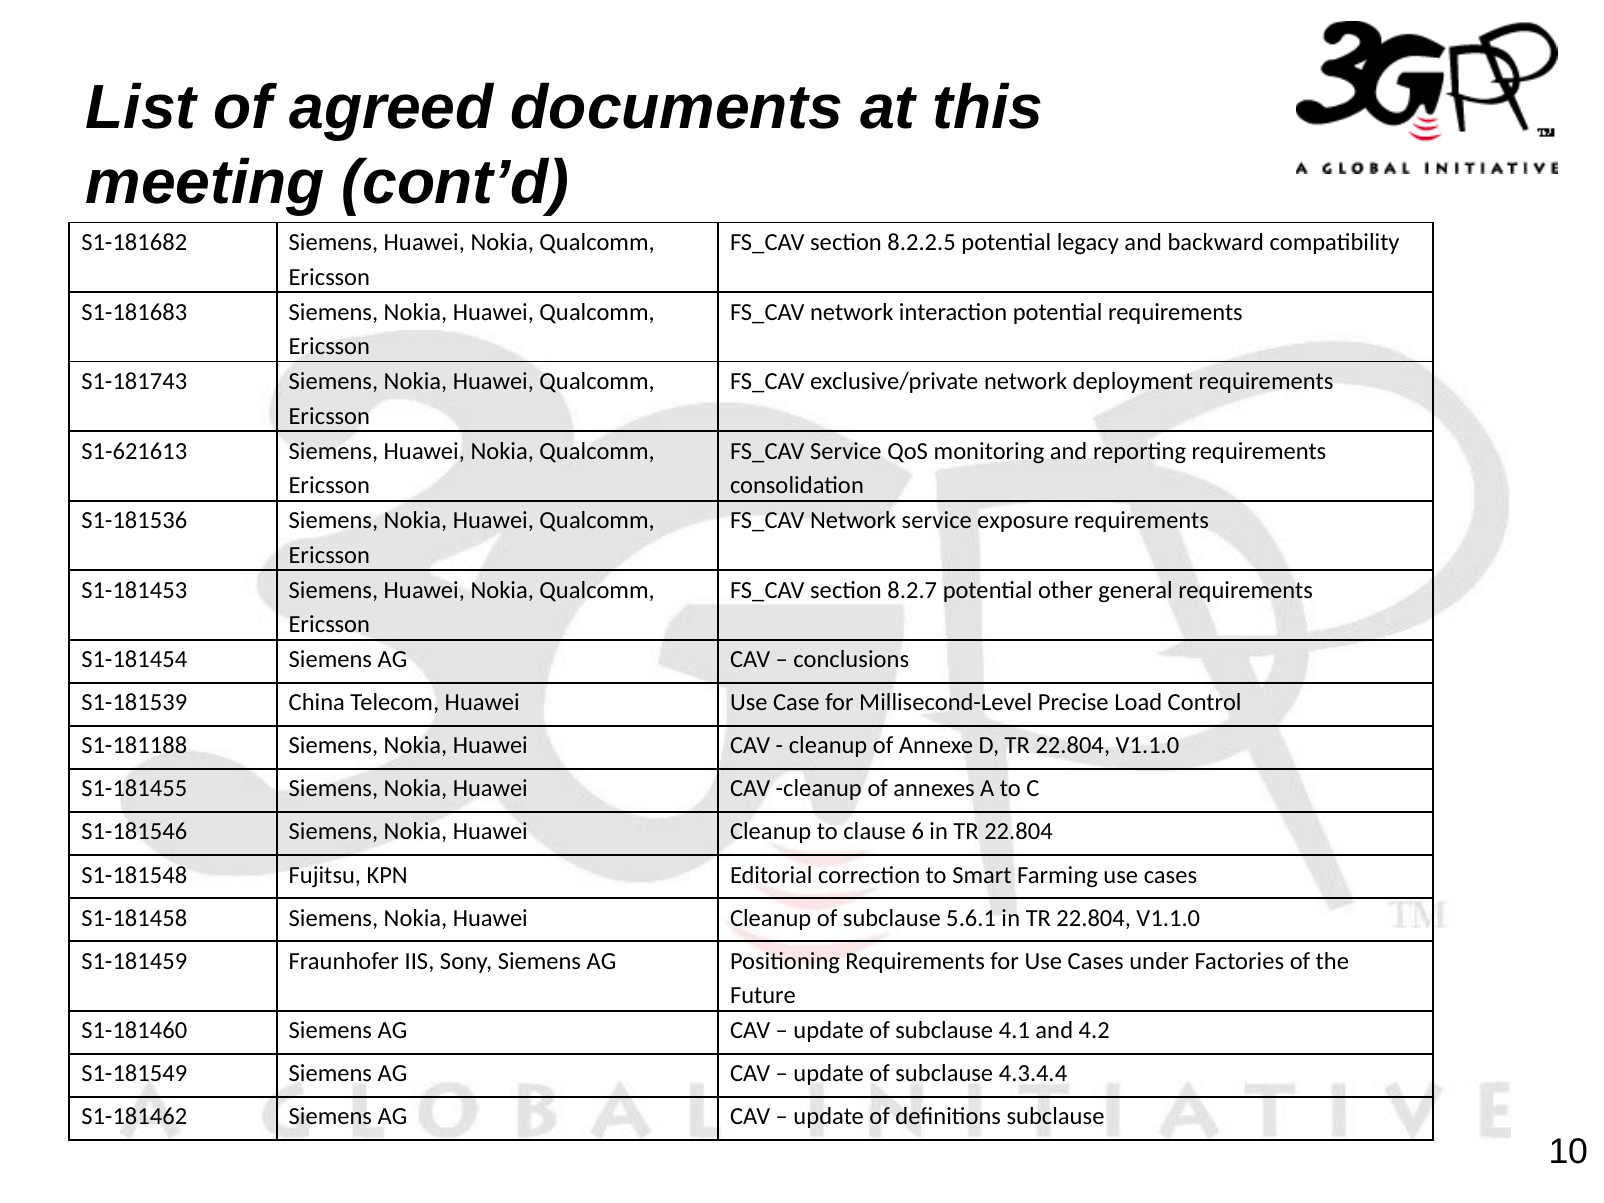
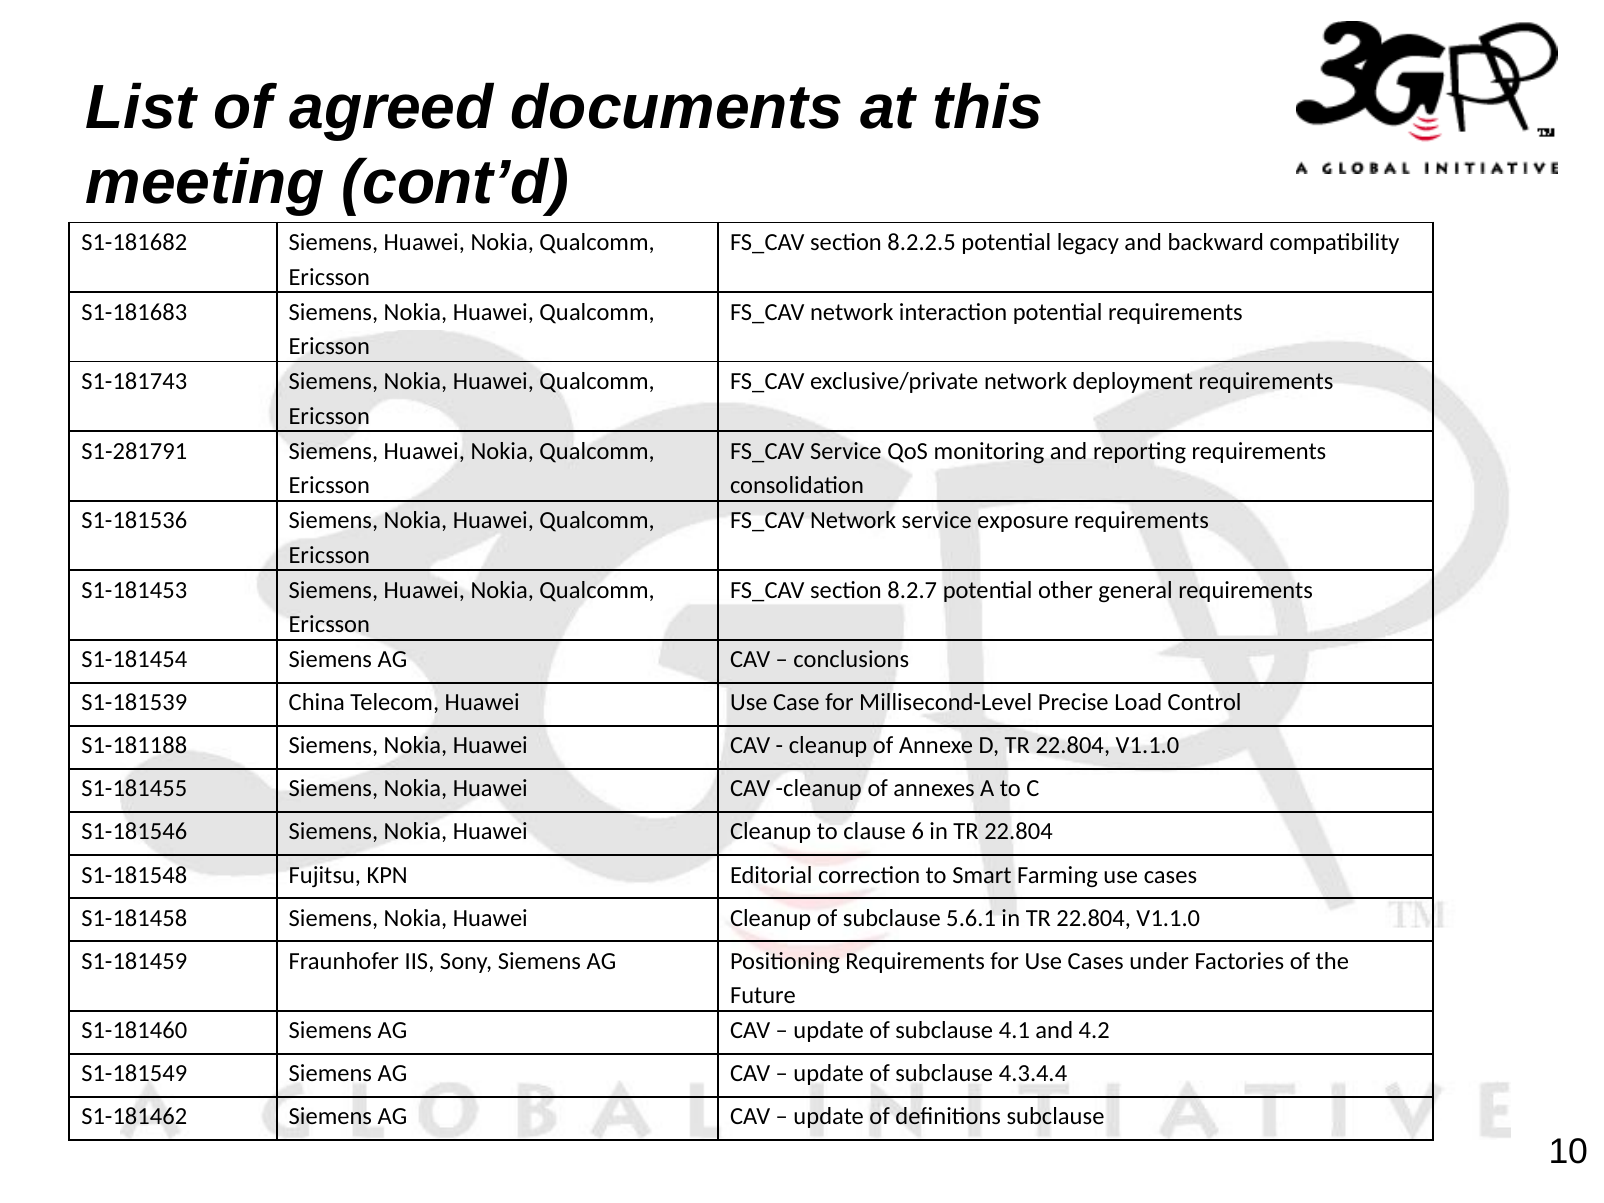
S1-621613: S1-621613 -> S1-281791
